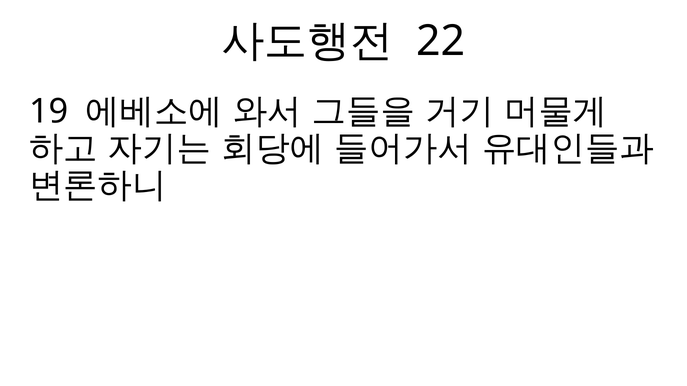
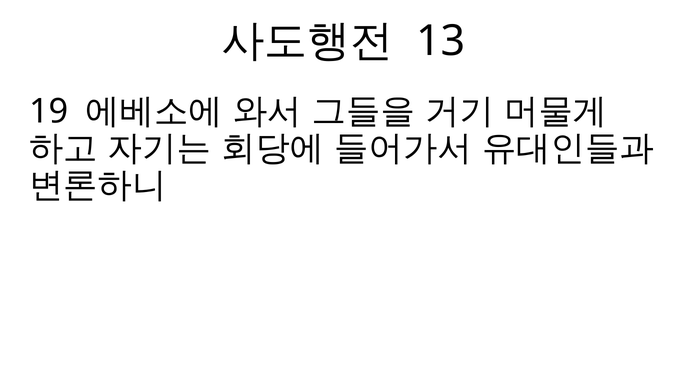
22: 22 -> 13
